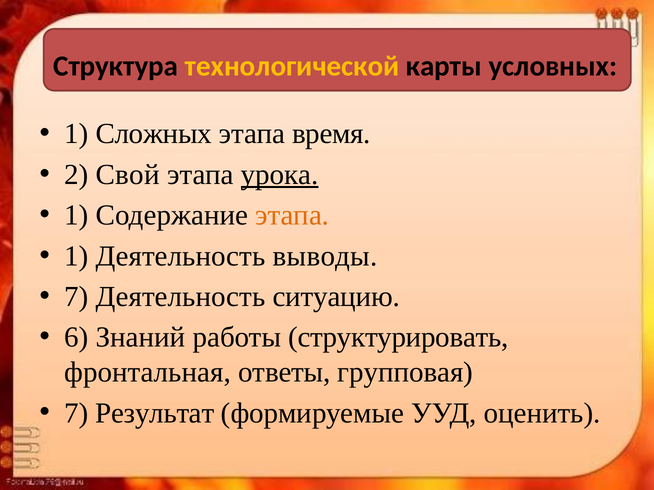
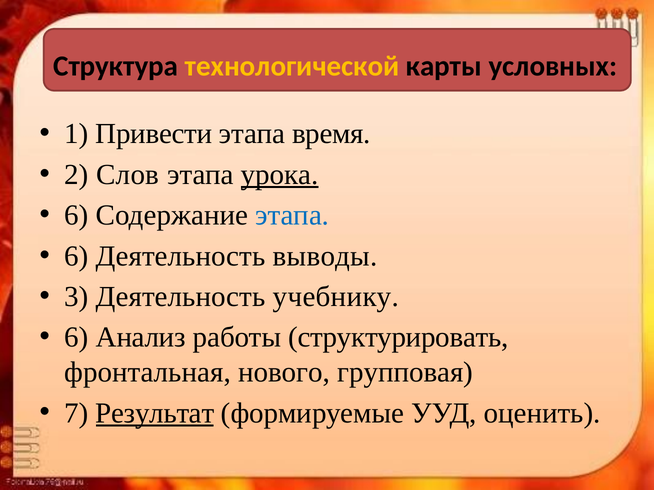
Сложных: Сложных -> Привести
Свой: Свой -> Слов
1 at (76, 215): 1 -> 6
этапа at (292, 215) colour: orange -> blue
1 at (76, 256): 1 -> 6
7 at (76, 297): 7 -> 3
ситуацию: ситуацию -> учебнику
Знаний: Знаний -> Анализ
ответы: ответы -> нового
Результат underline: none -> present
